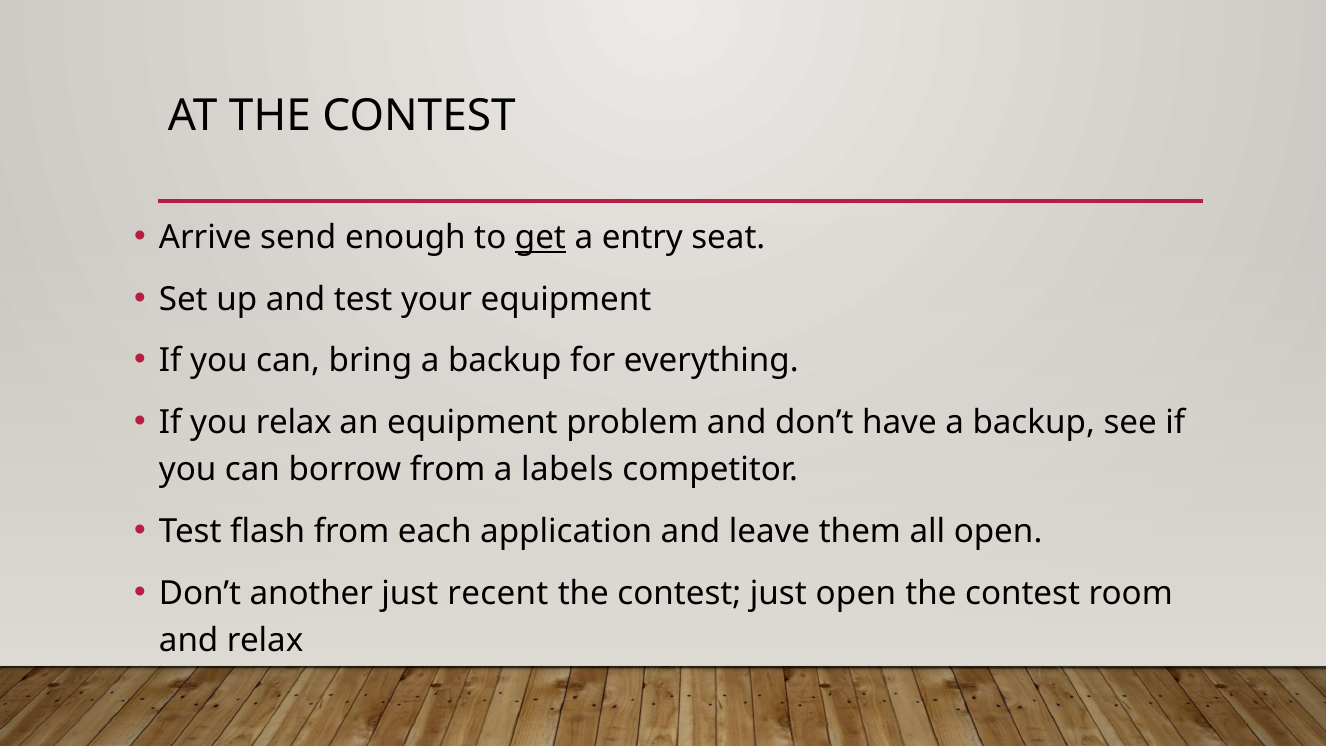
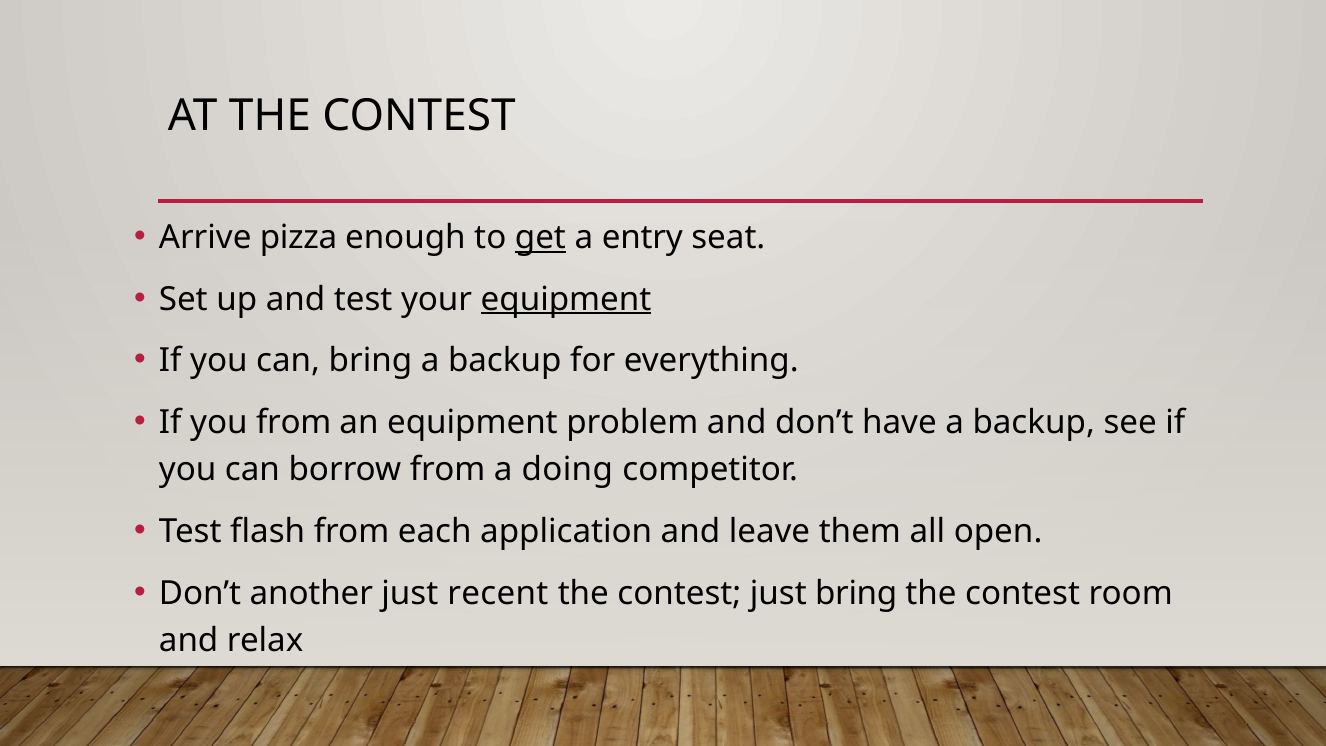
send: send -> pizza
equipment at (566, 299) underline: none -> present
you relax: relax -> from
labels: labels -> doing
just open: open -> bring
